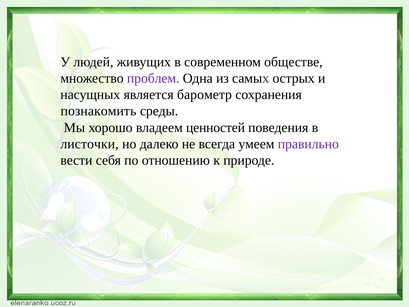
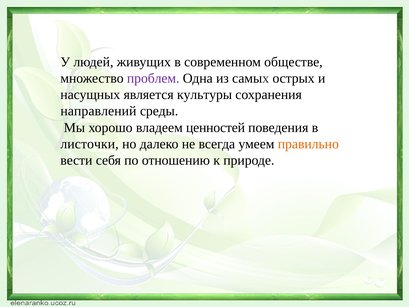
барометр: барометр -> культуры
познакомить: познакомить -> направлений
правильно colour: purple -> orange
